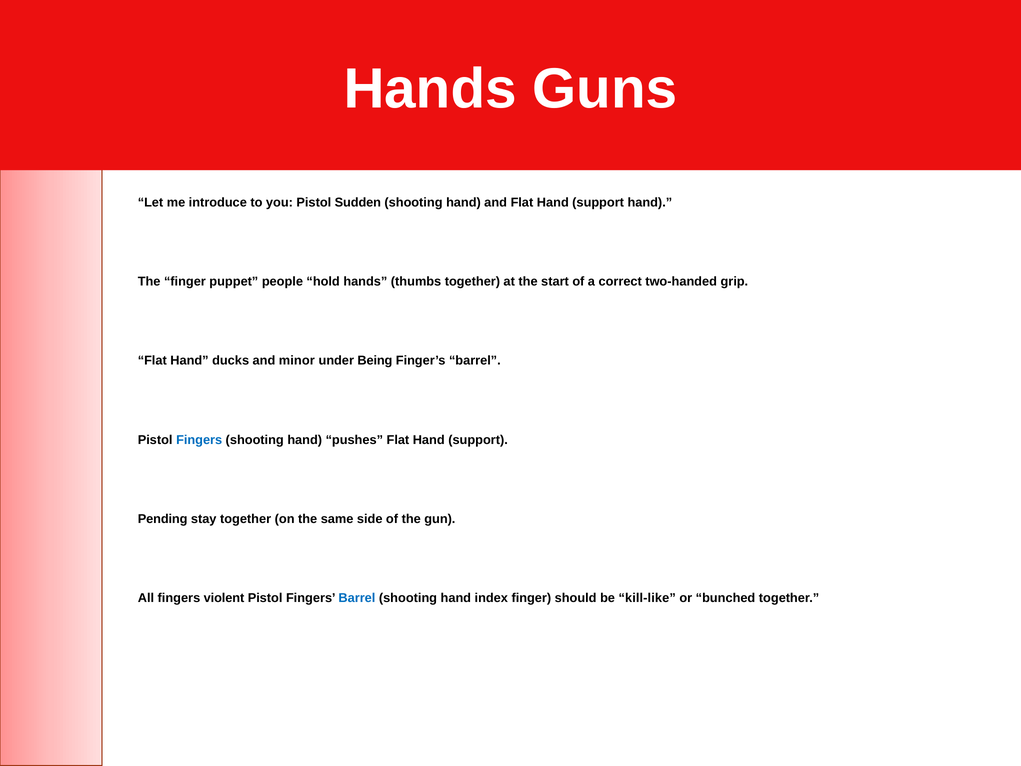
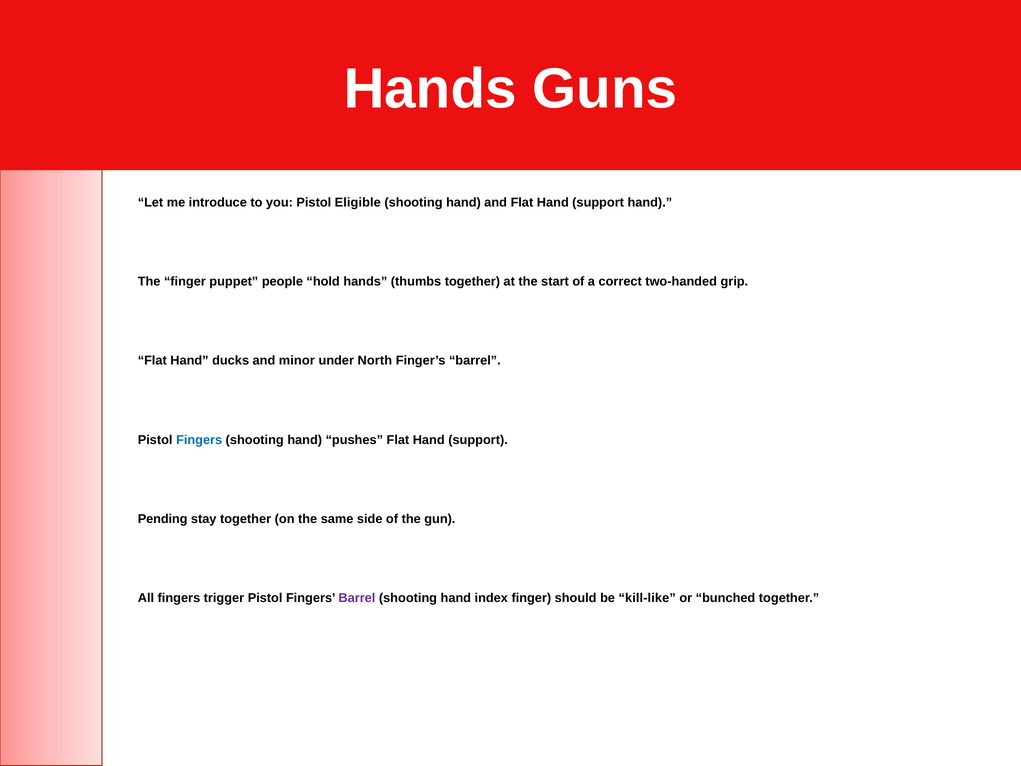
Sudden: Sudden -> Eligible
Being: Being -> North
violent: violent -> trigger
Barrel at (357, 598) colour: blue -> purple
